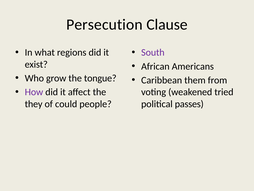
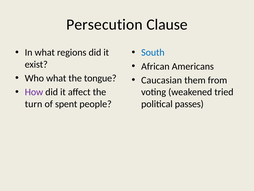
South colour: purple -> blue
Who grow: grow -> what
Caribbean: Caribbean -> Caucasian
they: they -> turn
could: could -> spent
